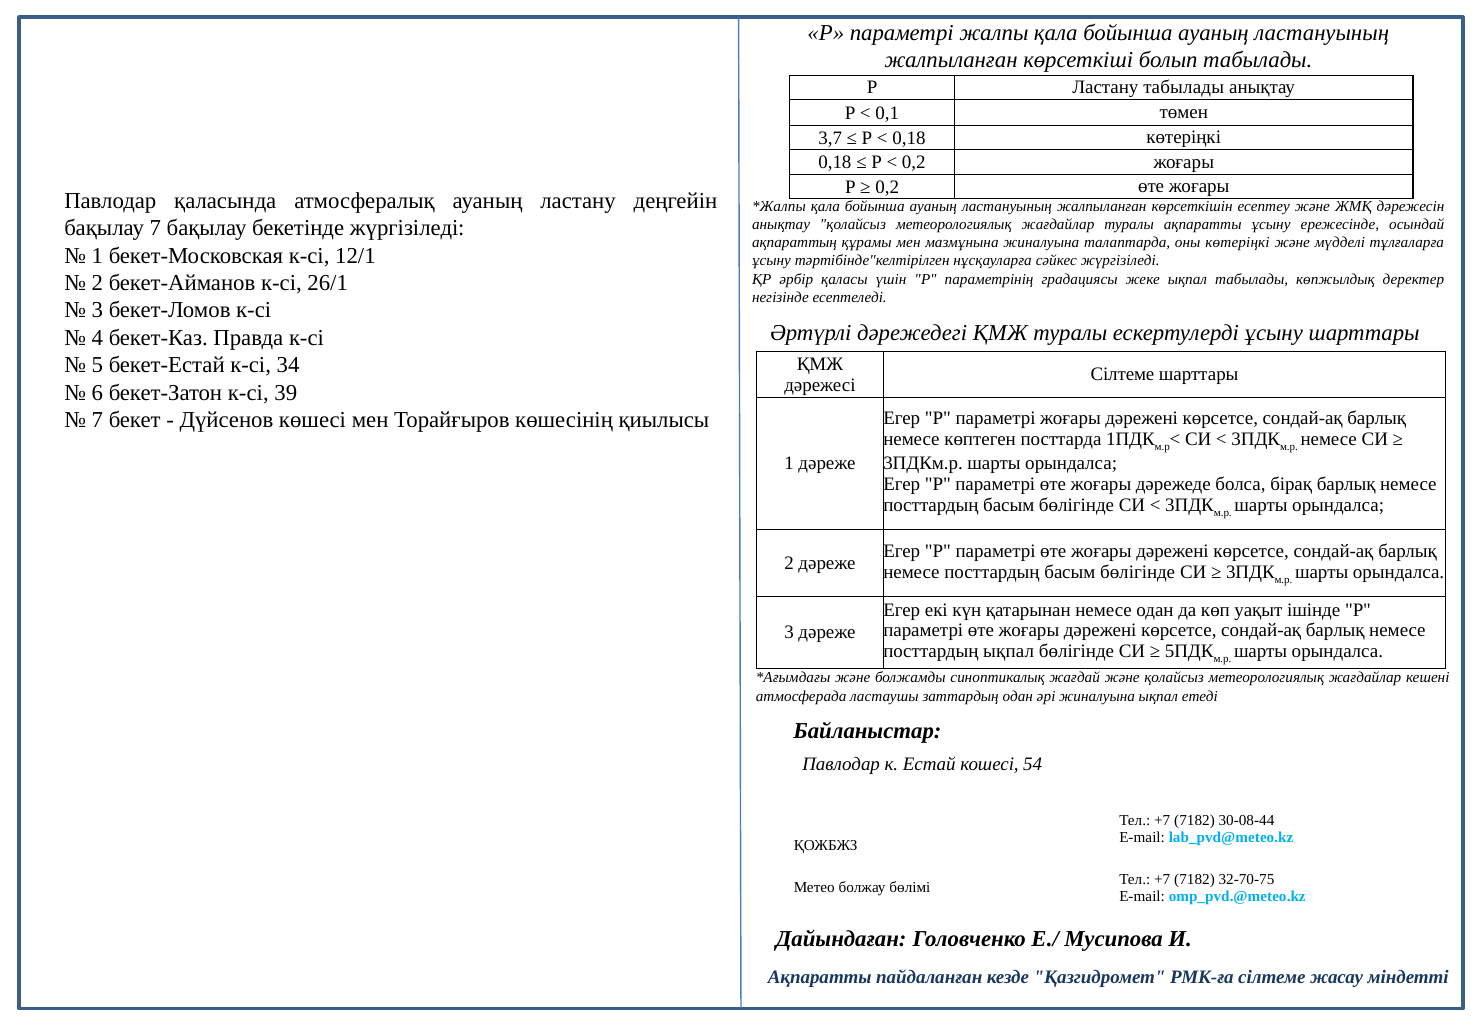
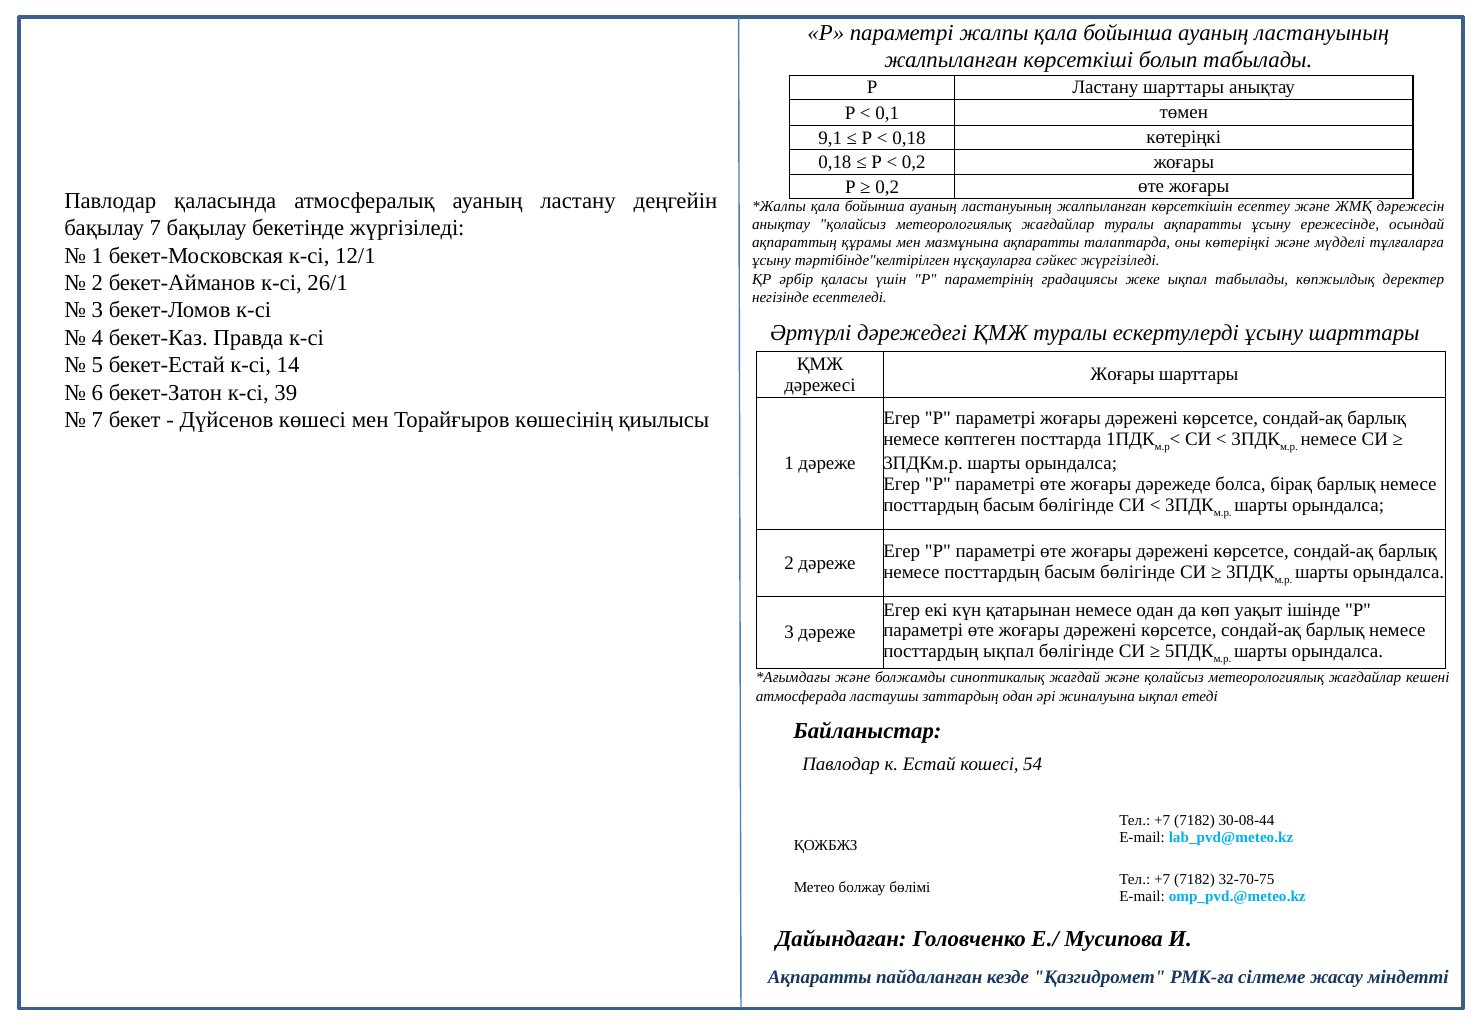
Ластану табылады: табылады -> шарттары
3,7: 3,7 -> 9,1
мазмұнына жиналуына: жиналуына -> ақпаратты
34: 34 -> 14
Сілтеме at (1122, 374): Сілтеме -> Жоғары
